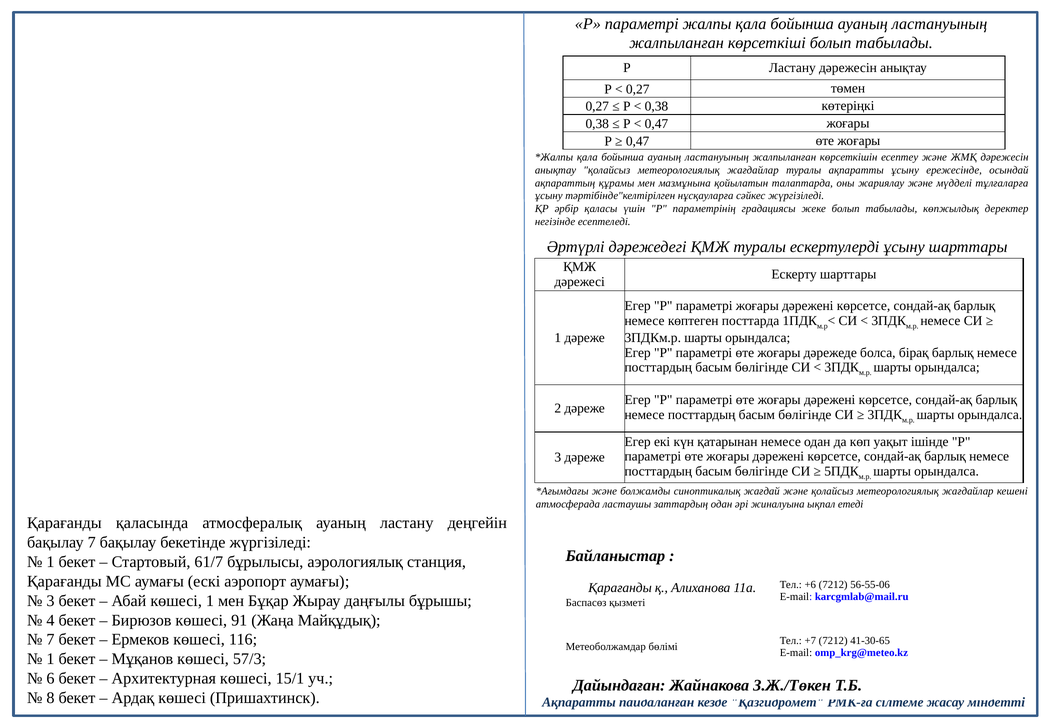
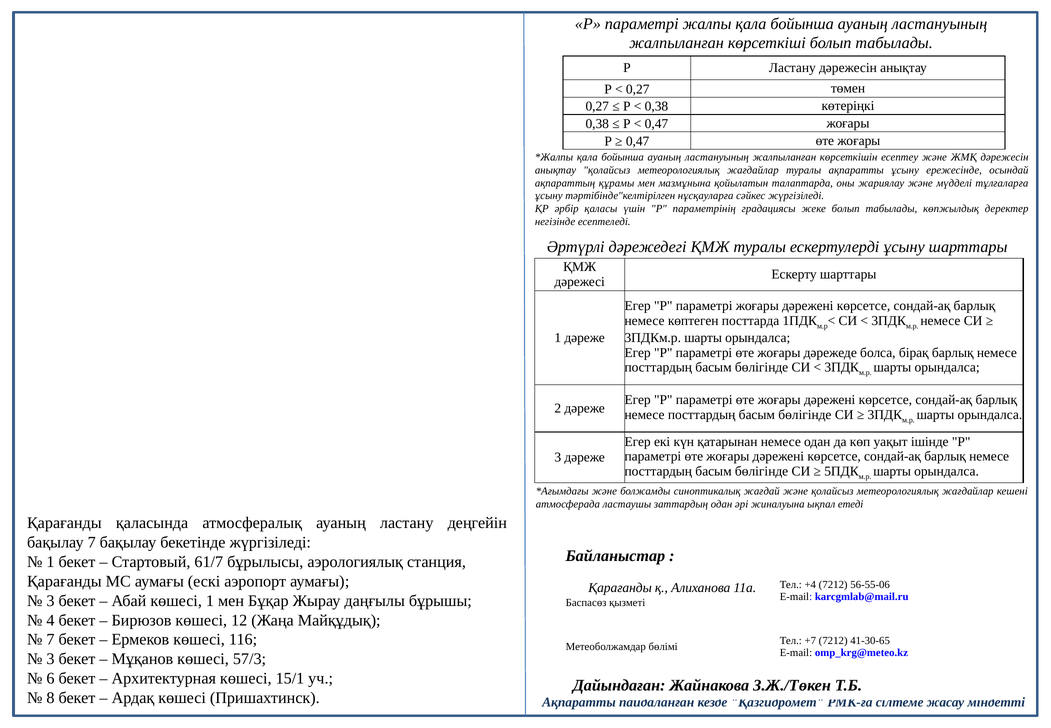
+6: +6 -> +4
91: 91 -> 12
1 at (51, 659): 1 -> 3
